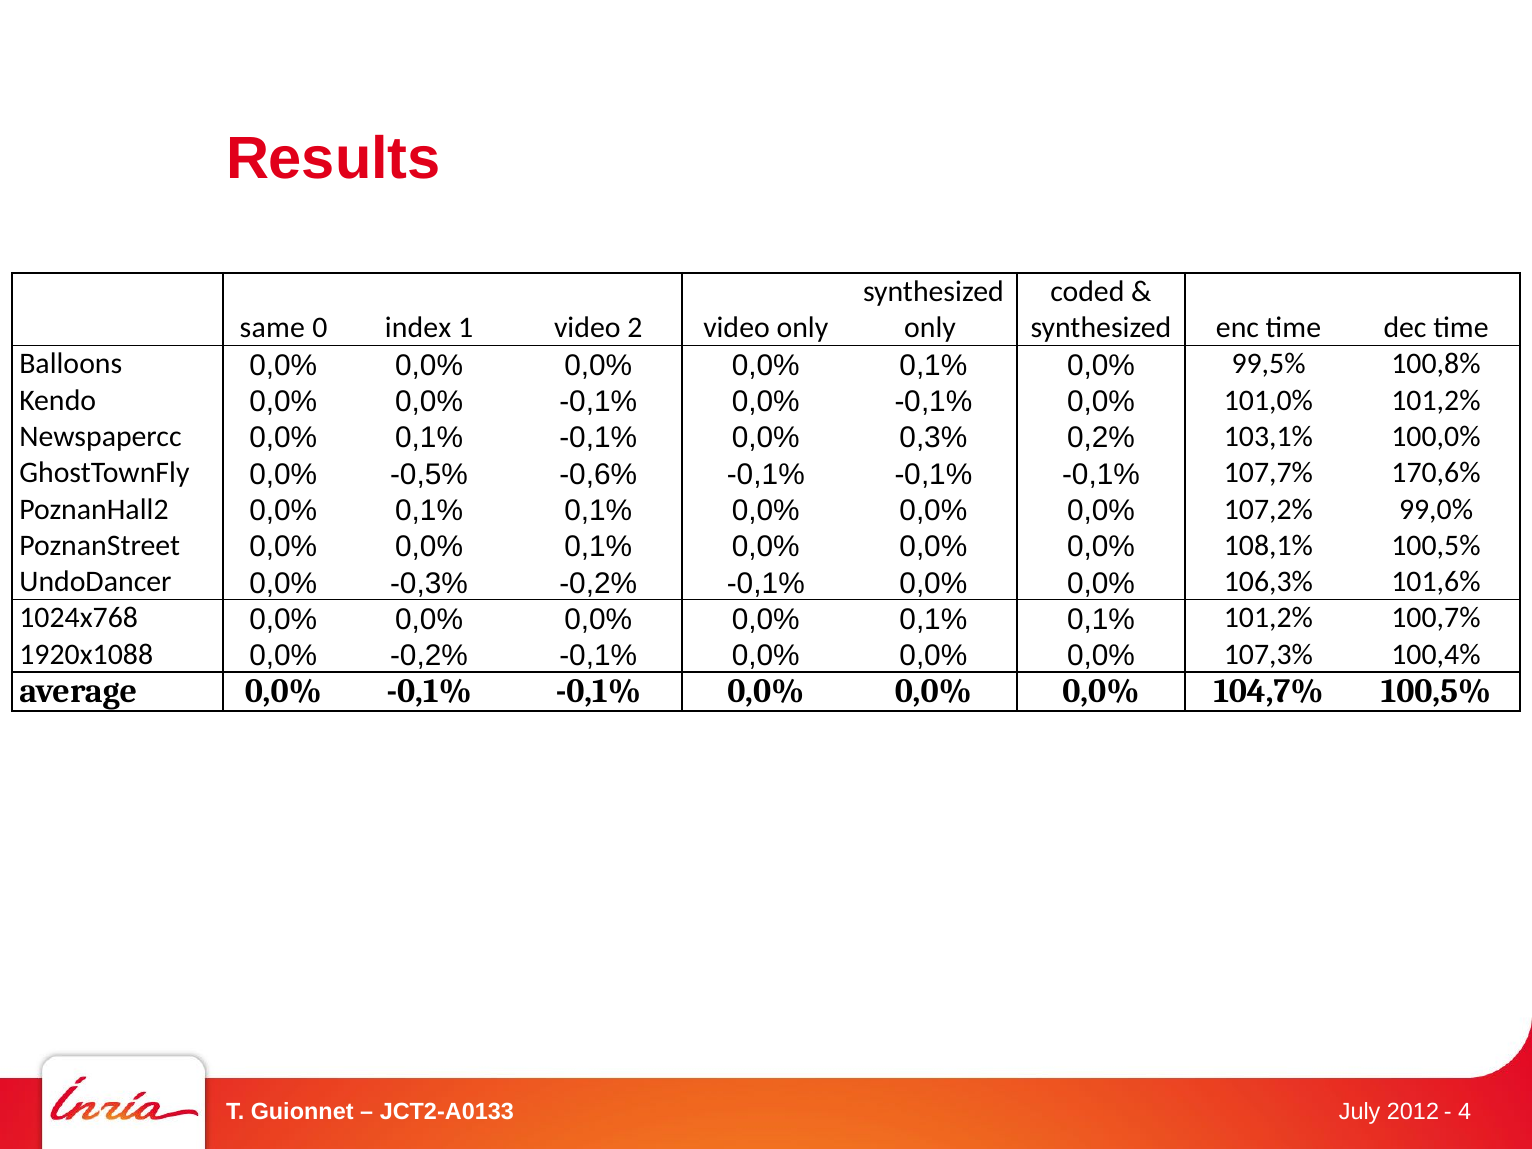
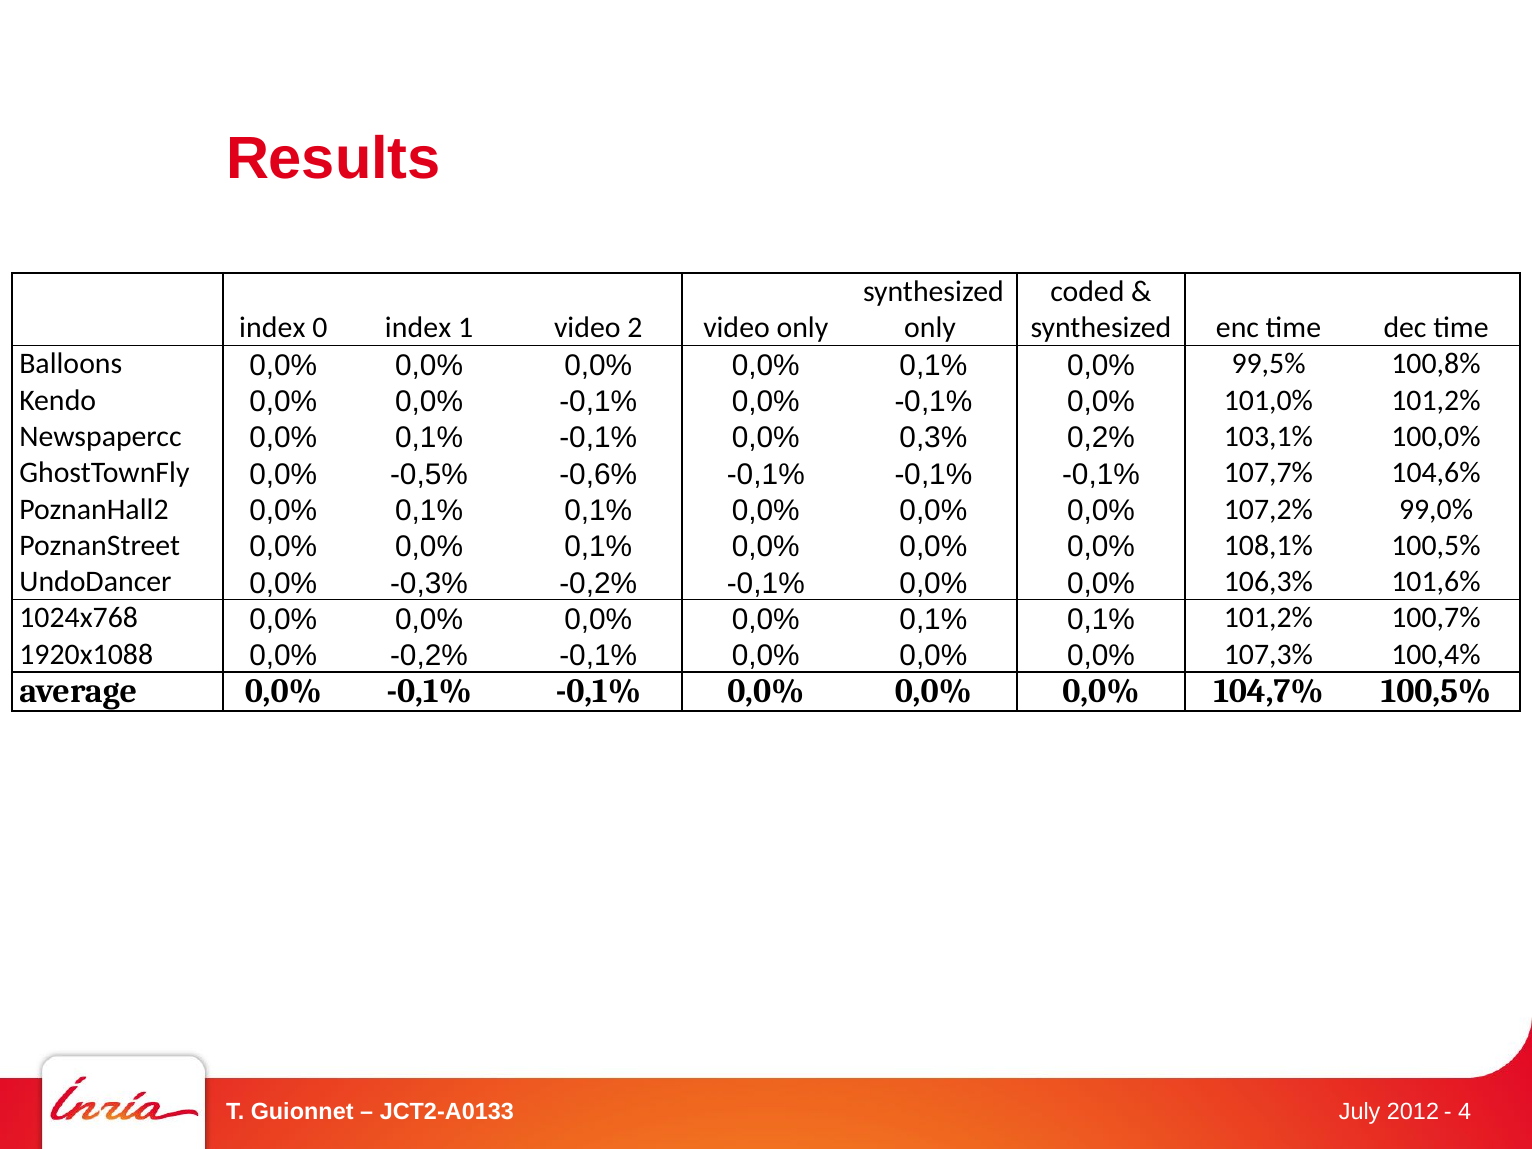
same at (272, 328): same -> index
170,6%: 170,6% -> 104,6%
